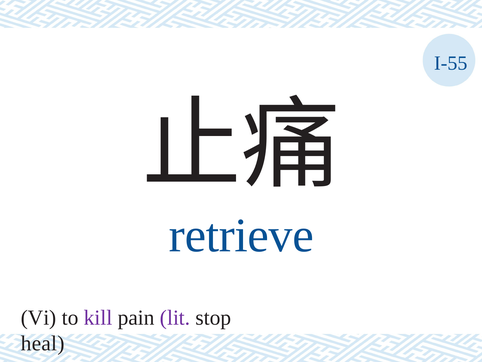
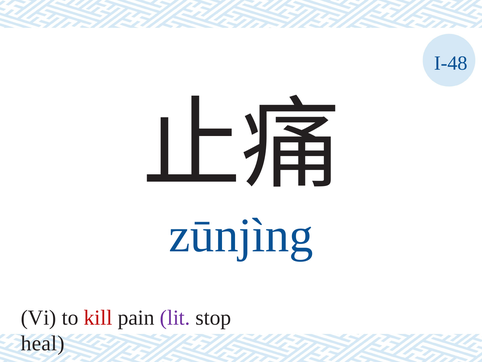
I-55: I-55 -> I-48
retrieve: retrieve -> zūnjìng
kill colour: purple -> red
